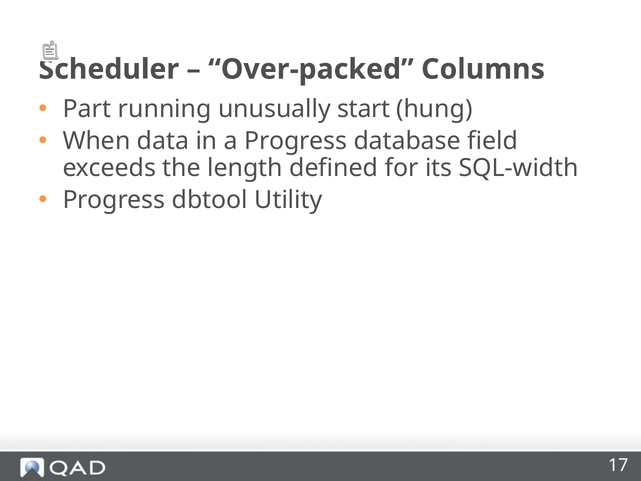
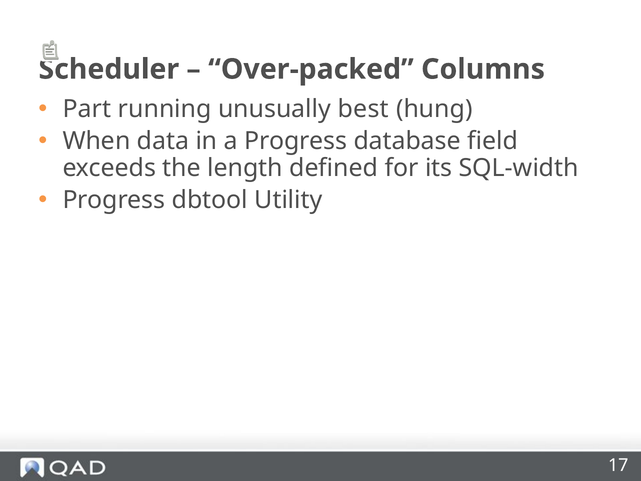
start: start -> best
